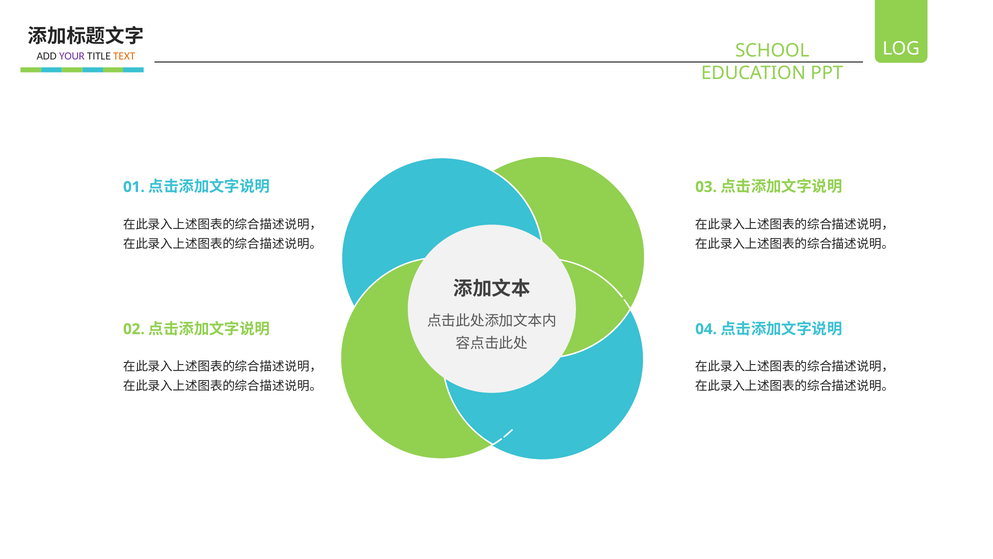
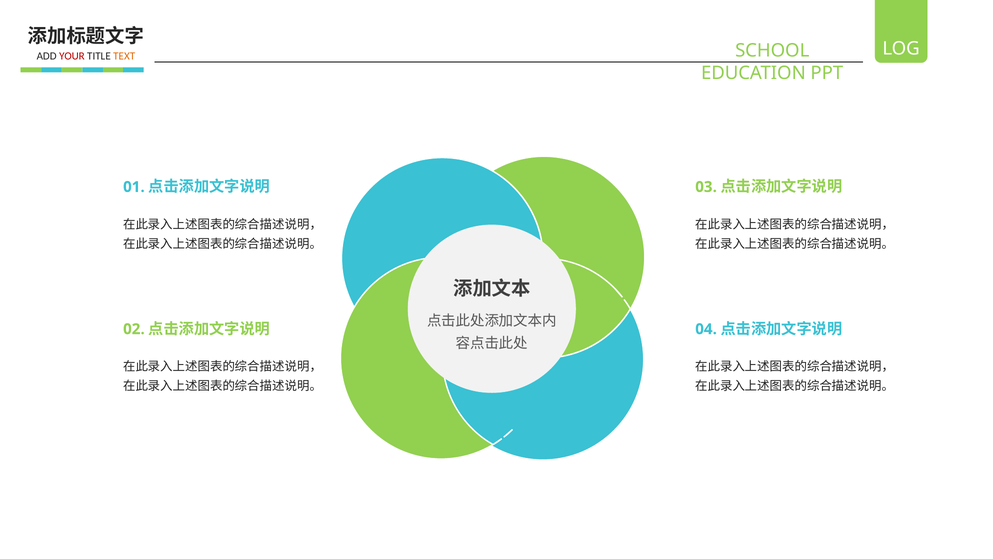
YOUR colour: purple -> red
